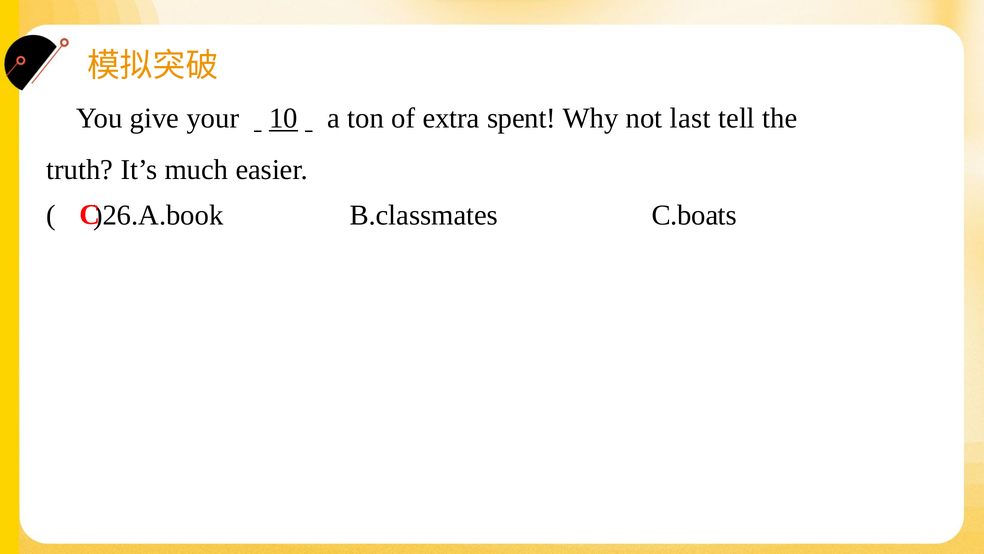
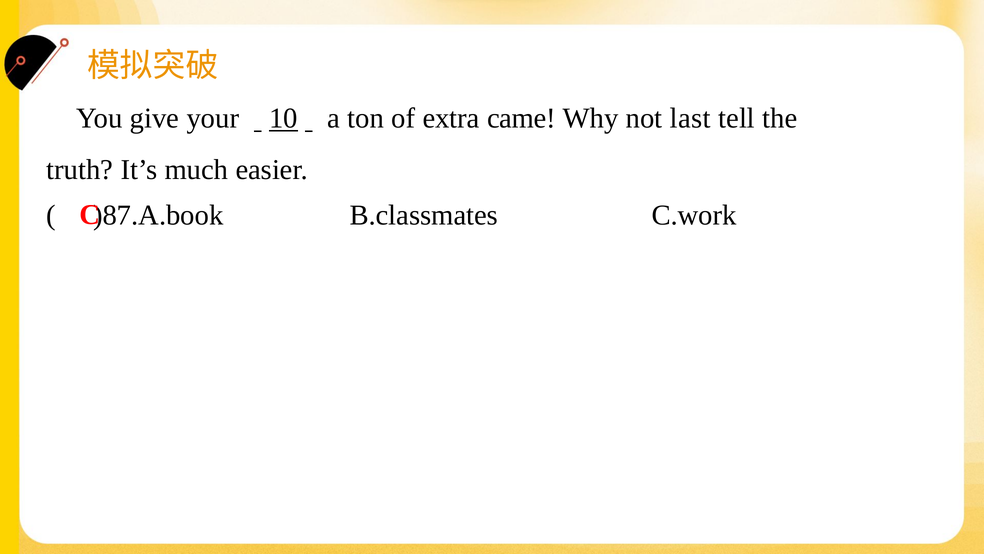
spent: spent -> came
)26.A.book: )26.A.book -> )87.A.book
C.boats: C.boats -> C.work
